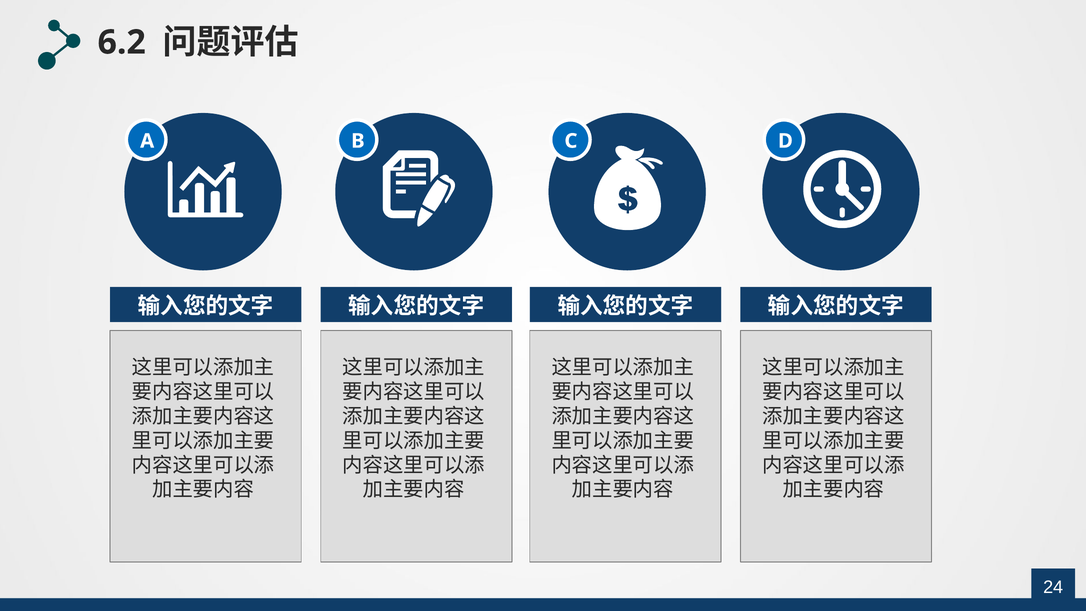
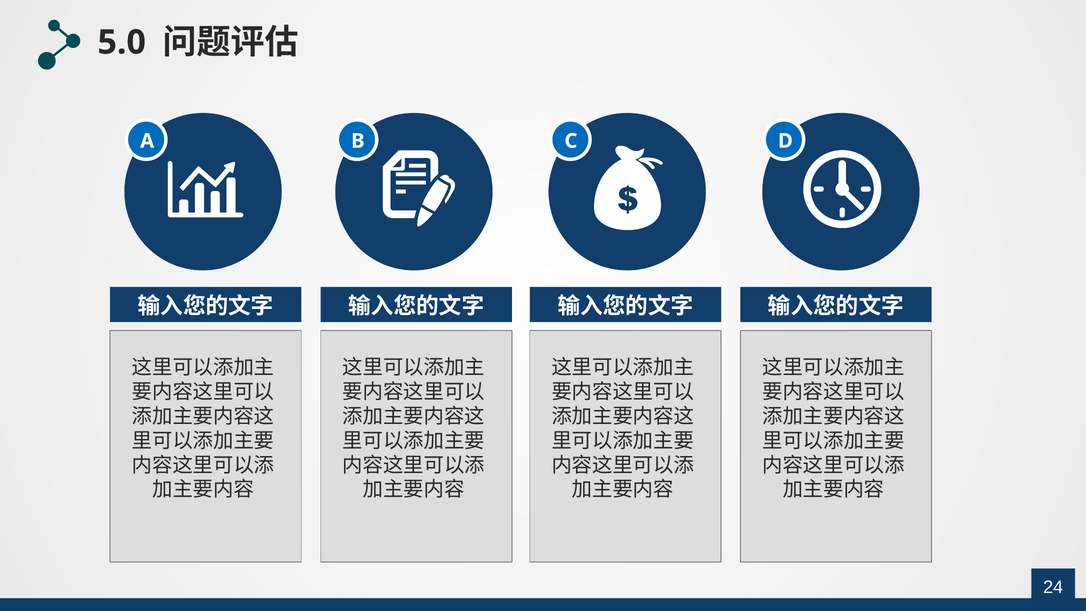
6.2: 6.2 -> 5.0
